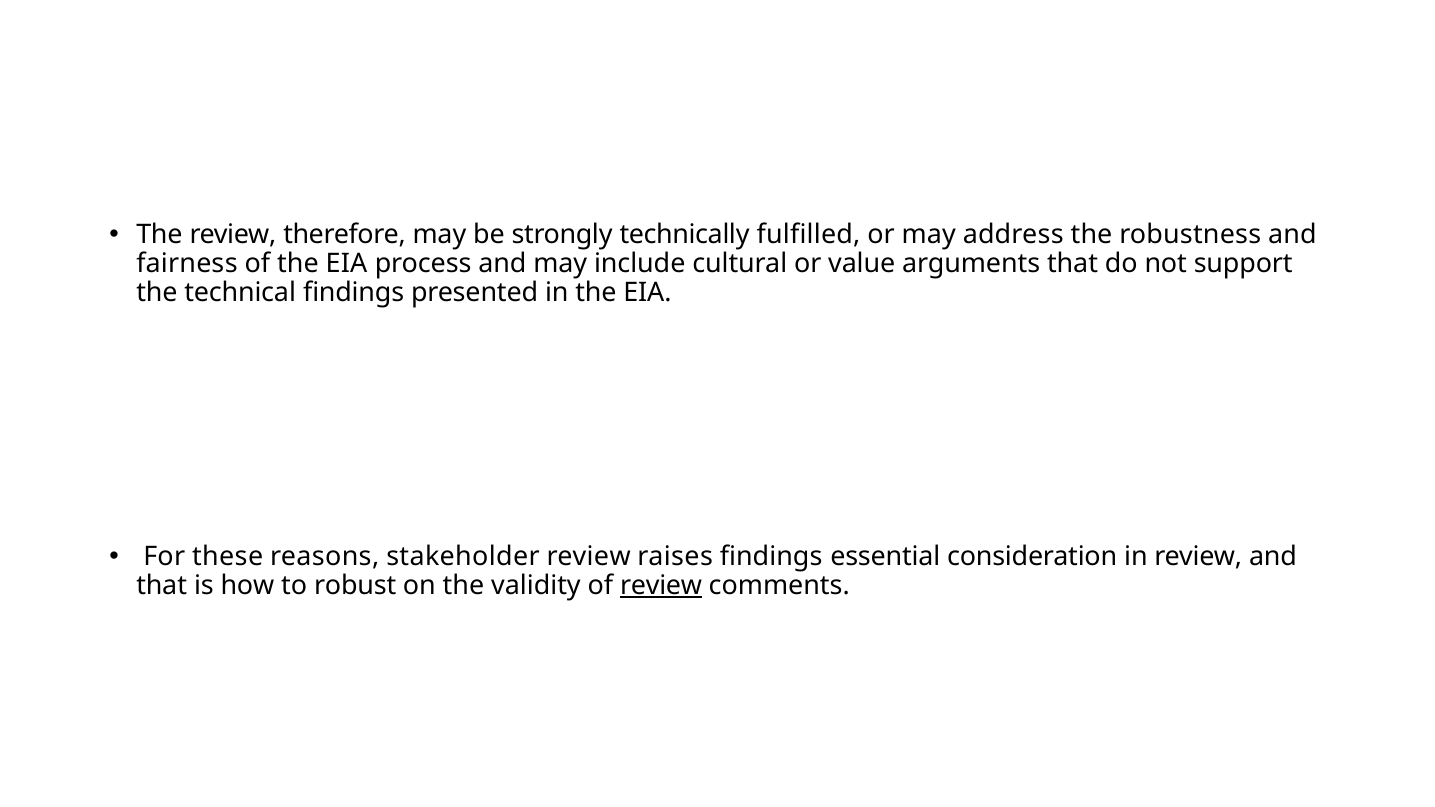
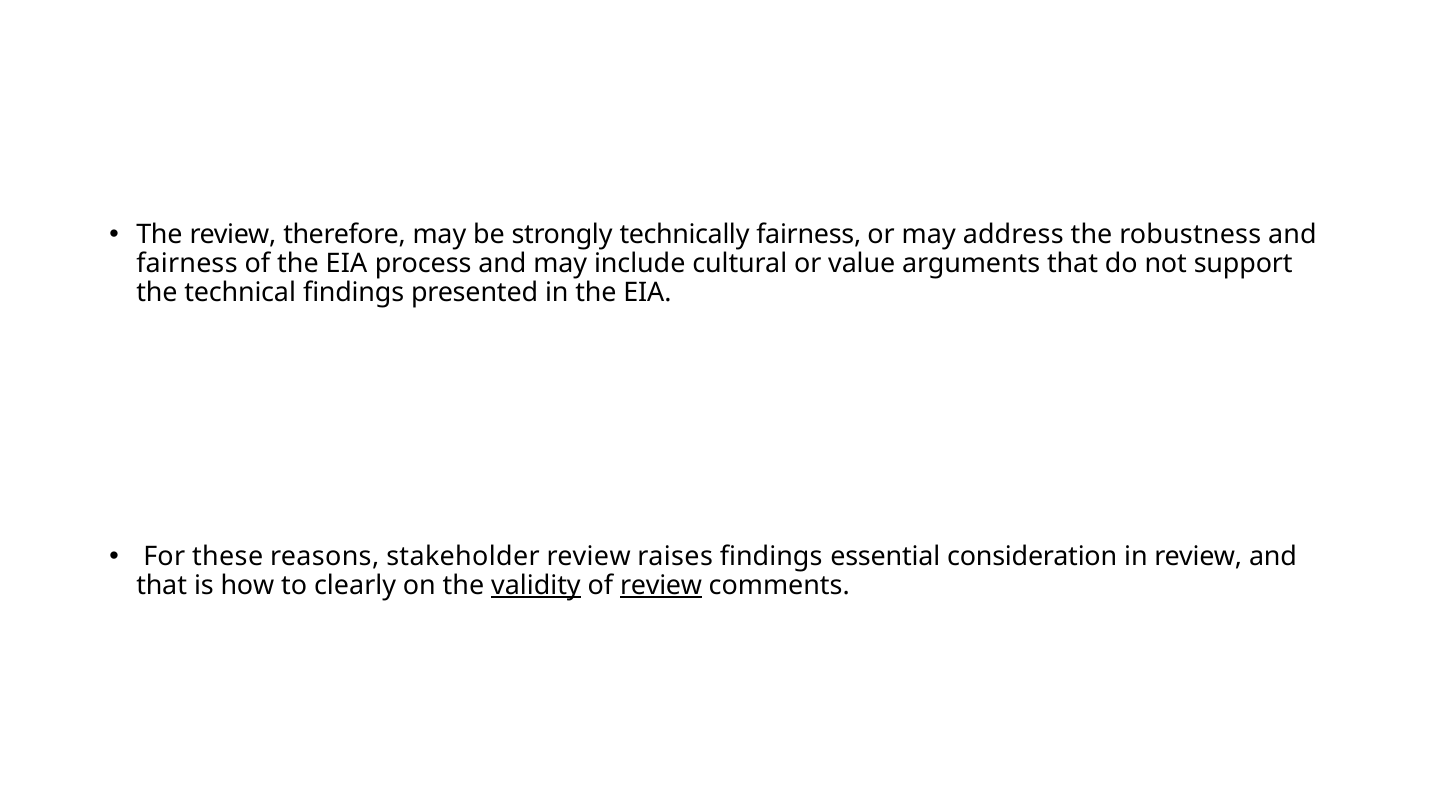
technically fulfilled: fulfilled -> fairness
robust: robust -> clearly
validity underline: none -> present
